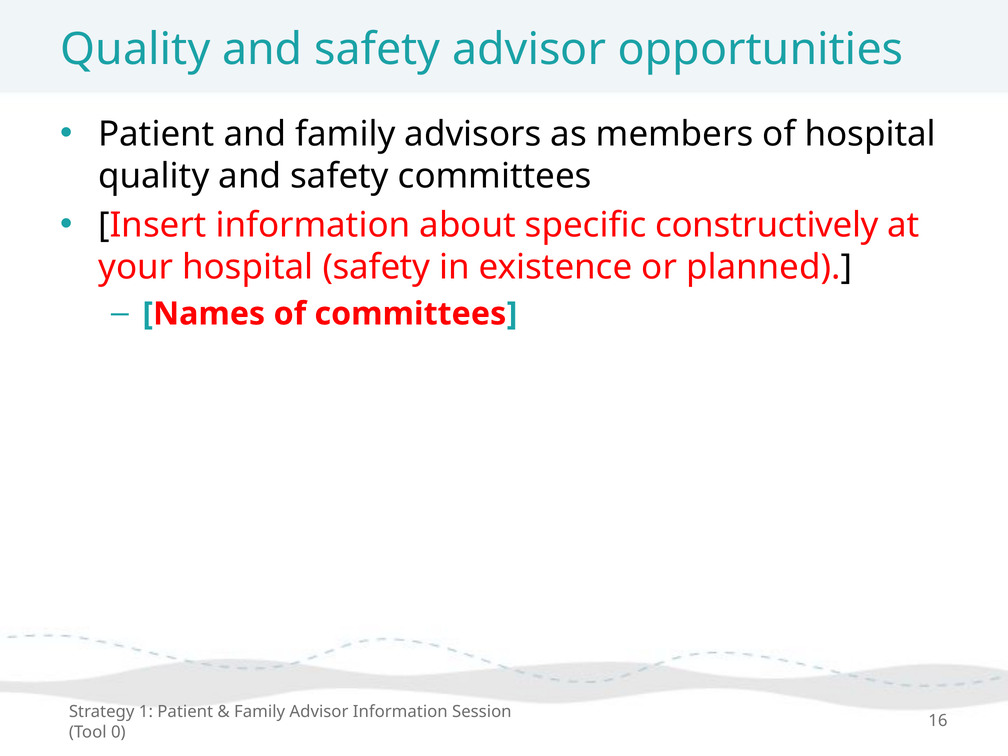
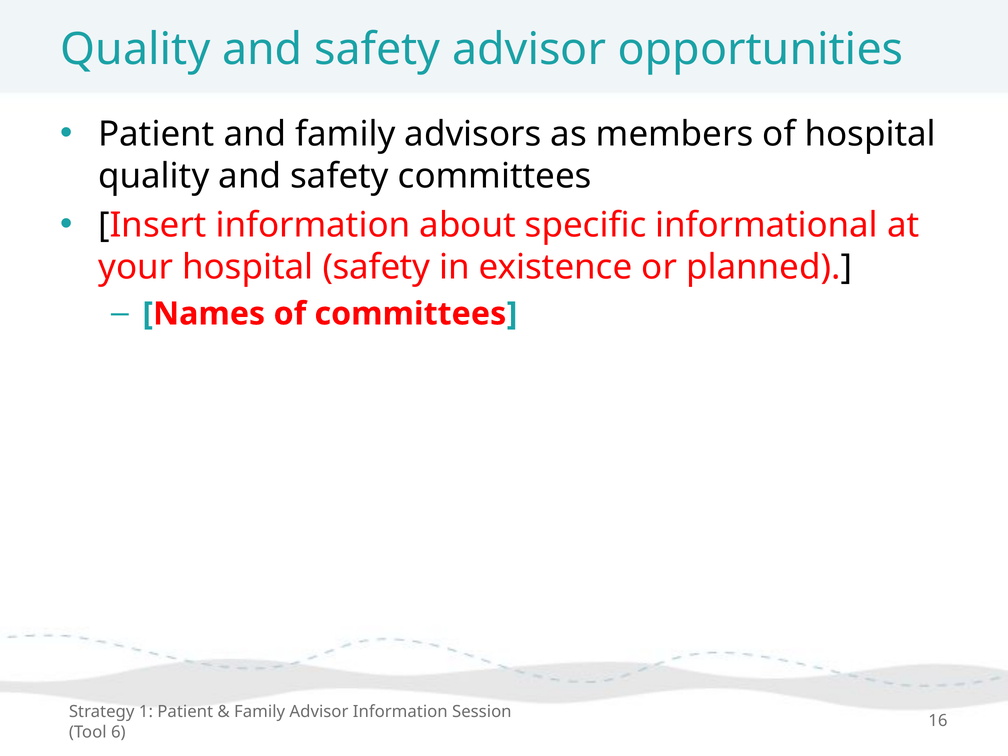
constructively: constructively -> informational
0: 0 -> 6
